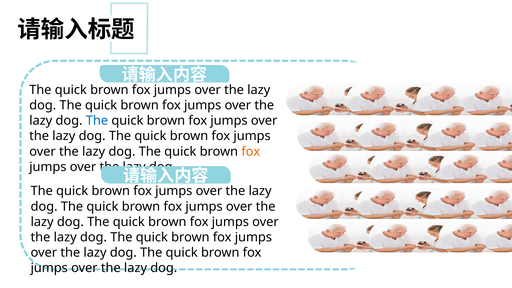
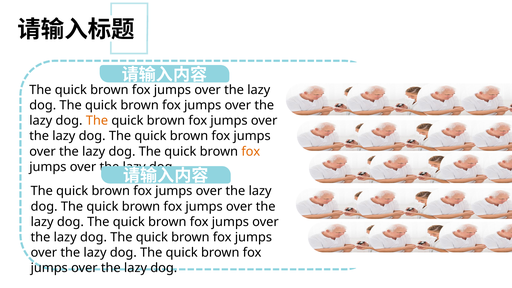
The at (97, 121) colour: blue -> orange
